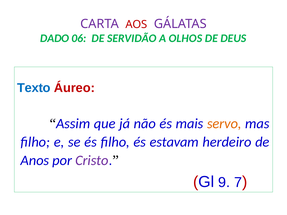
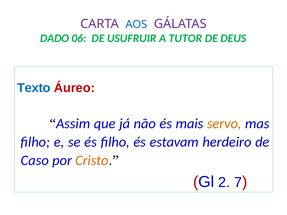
AOS colour: red -> blue
SERVIDÃO: SERVIDÃO -> USUFRUIR
OLHOS: OLHOS -> TUTOR
Anos: Anos -> Caso
Cristo colour: purple -> orange
9: 9 -> 2
